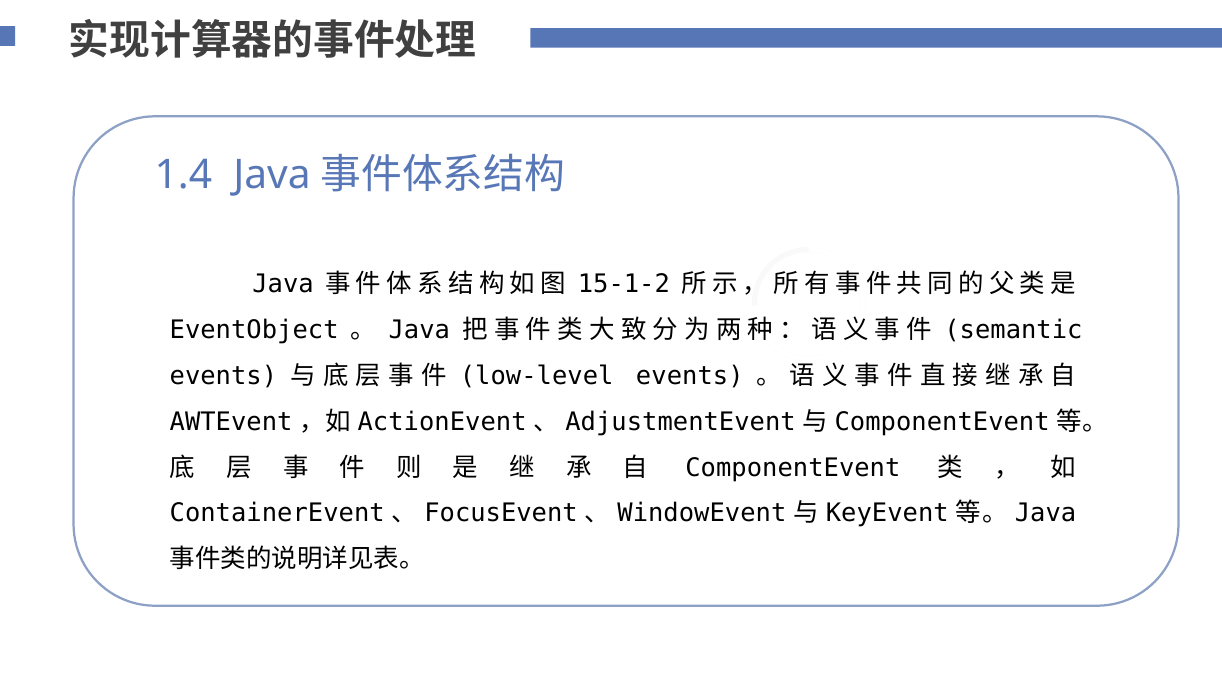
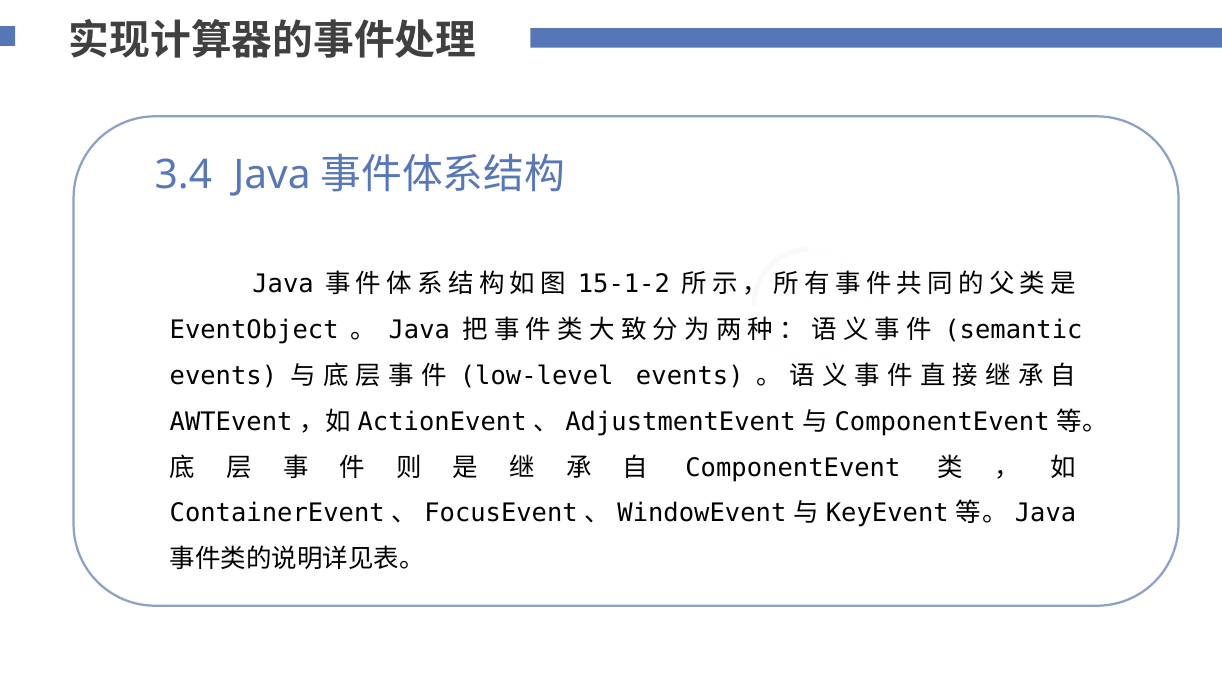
1.4: 1.4 -> 3.4
